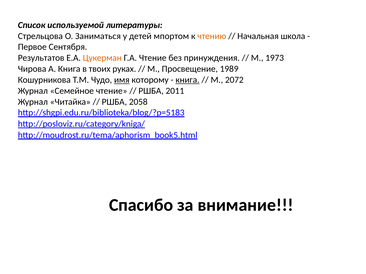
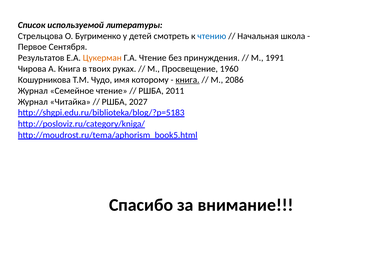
Заниматься: Заниматься -> Бугрименко
мпортом: мпортом -> смотреть
чтению colour: orange -> blue
1973: 1973 -> 1991
1989: 1989 -> 1960
имя underline: present -> none
2072: 2072 -> 2086
2058: 2058 -> 2027
